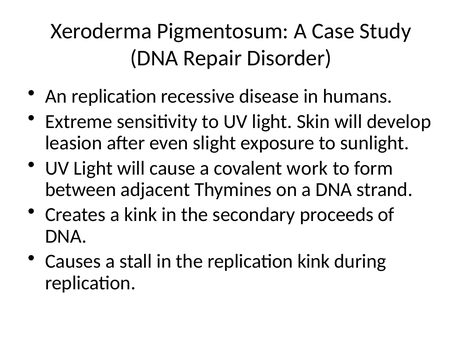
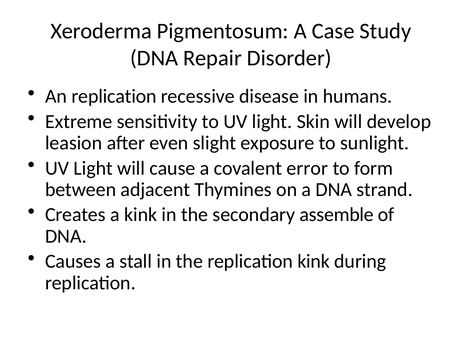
work: work -> error
proceeds: proceeds -> assemble
